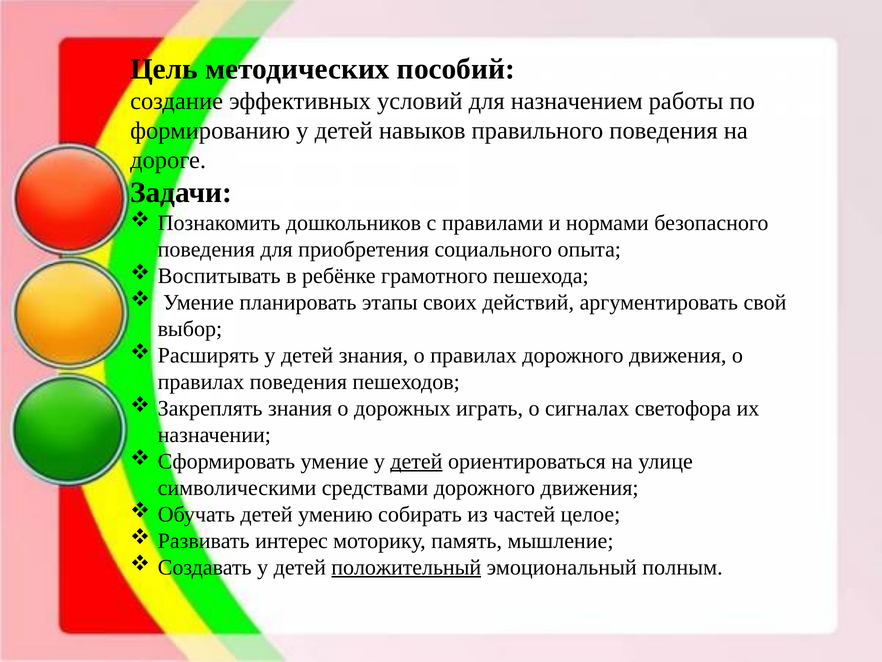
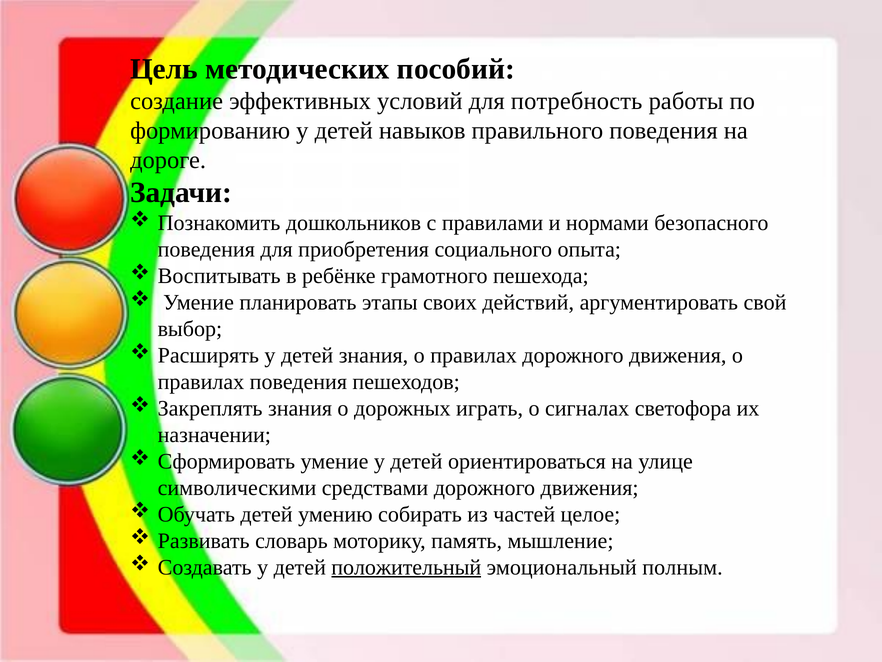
назначением: назначением -> потребность
детей at (416, 461) underline: present -> none
интерес: интерес -> словарь
